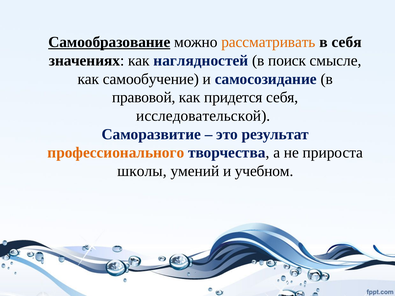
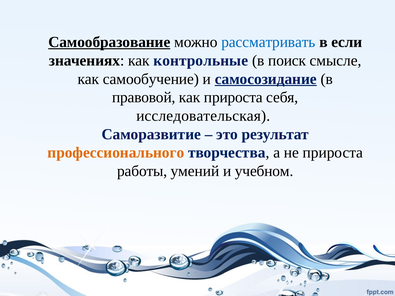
рассматривать colour: orange -> blue
в себя: себя -> если
наглядностей: наглядностей -> контрольные
самосозидание underline: none -> present
как придется: придется -> прироста
исследовательской: исследовательской -> исследовательская
школы: школы -> работы
